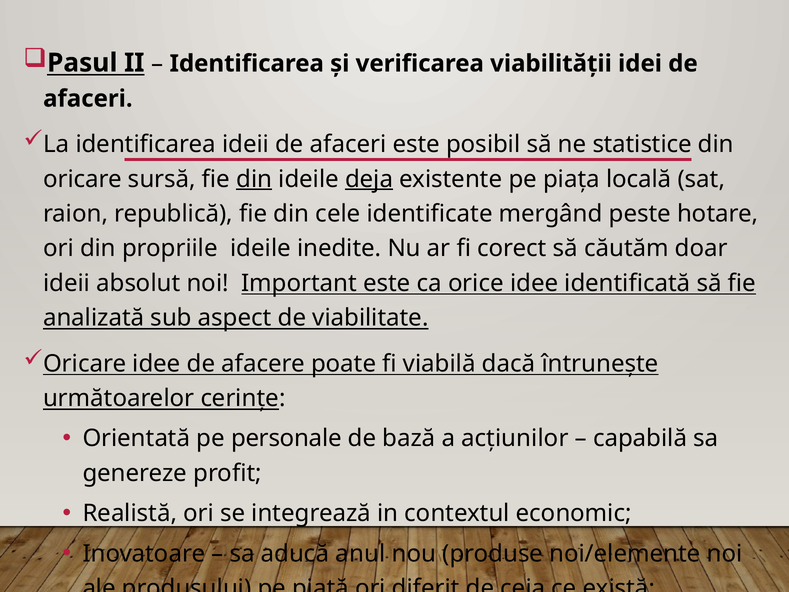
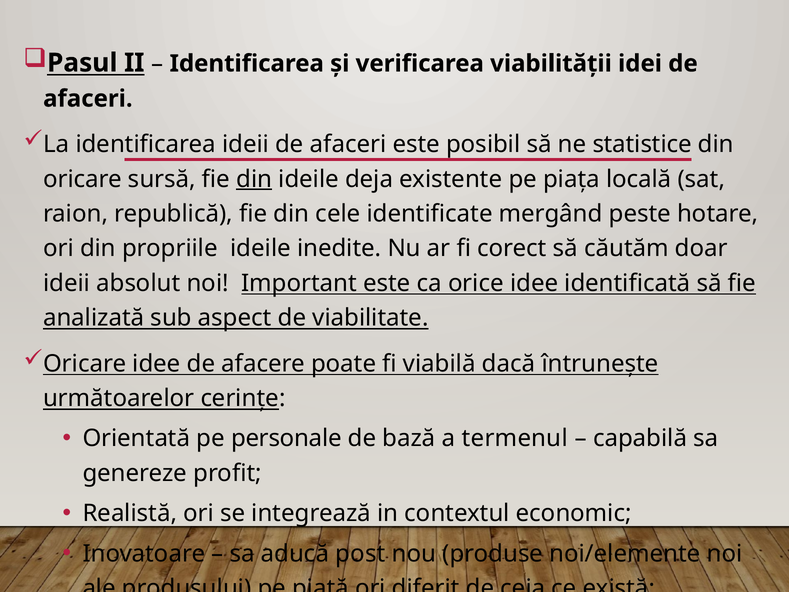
deja underline: present -> none
acțiunilor: acțiunilor -> termenul
anul: anul -> post
